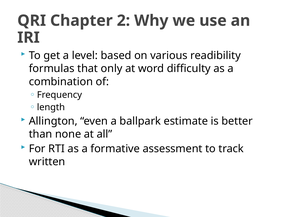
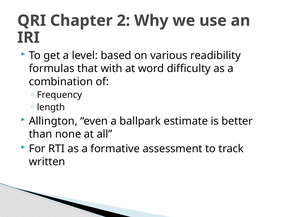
only: only -> with
